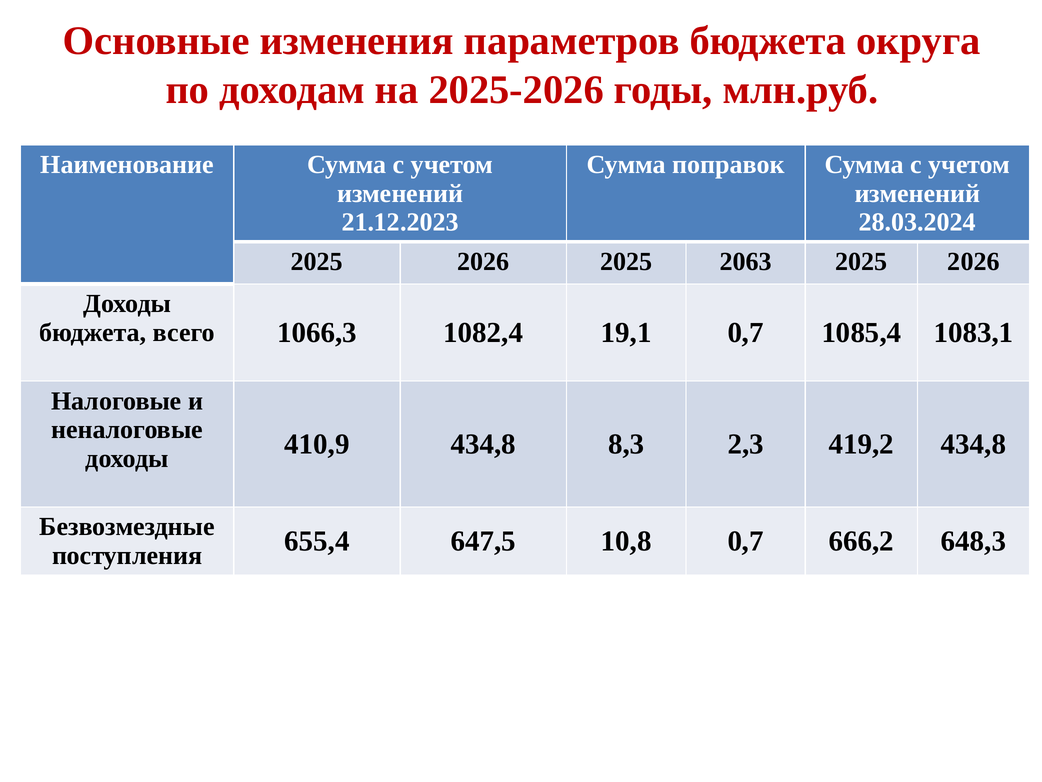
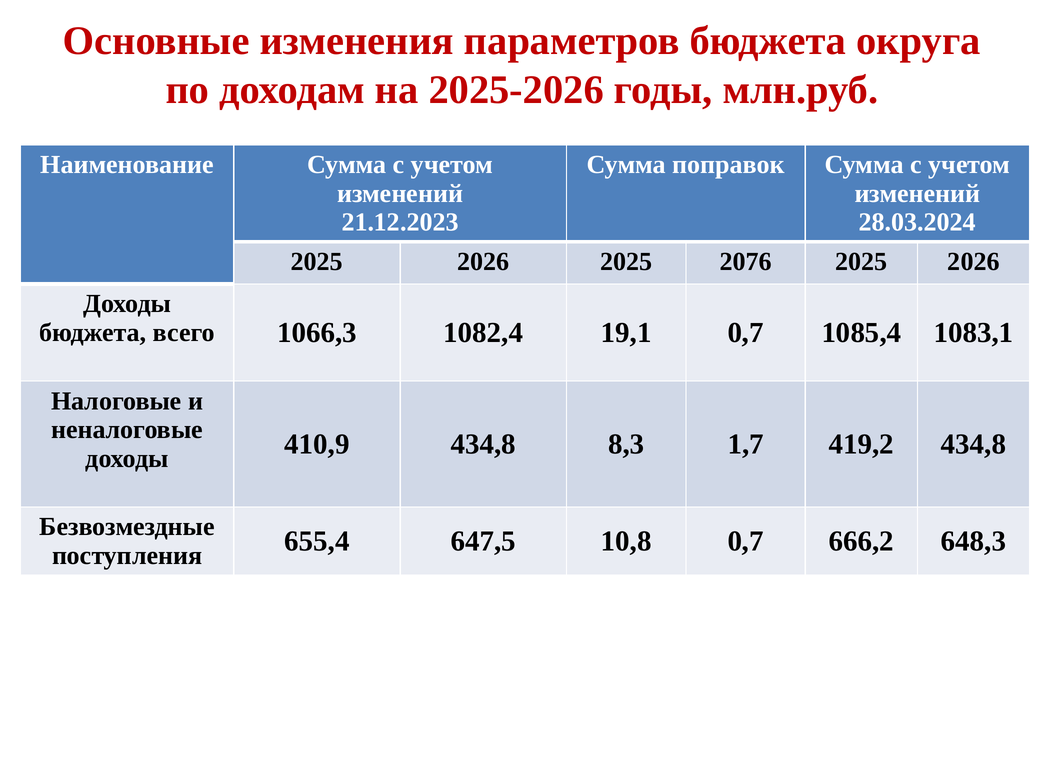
2063: 2063 -> 2076
2,3: 2,3 -> 1,7
